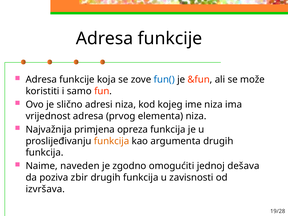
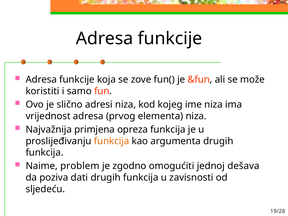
fun( colour: blue -> black
naveden: naveden -> problem
zbir: zbir -> dati
izvršava: izvršava -> sljedeću
